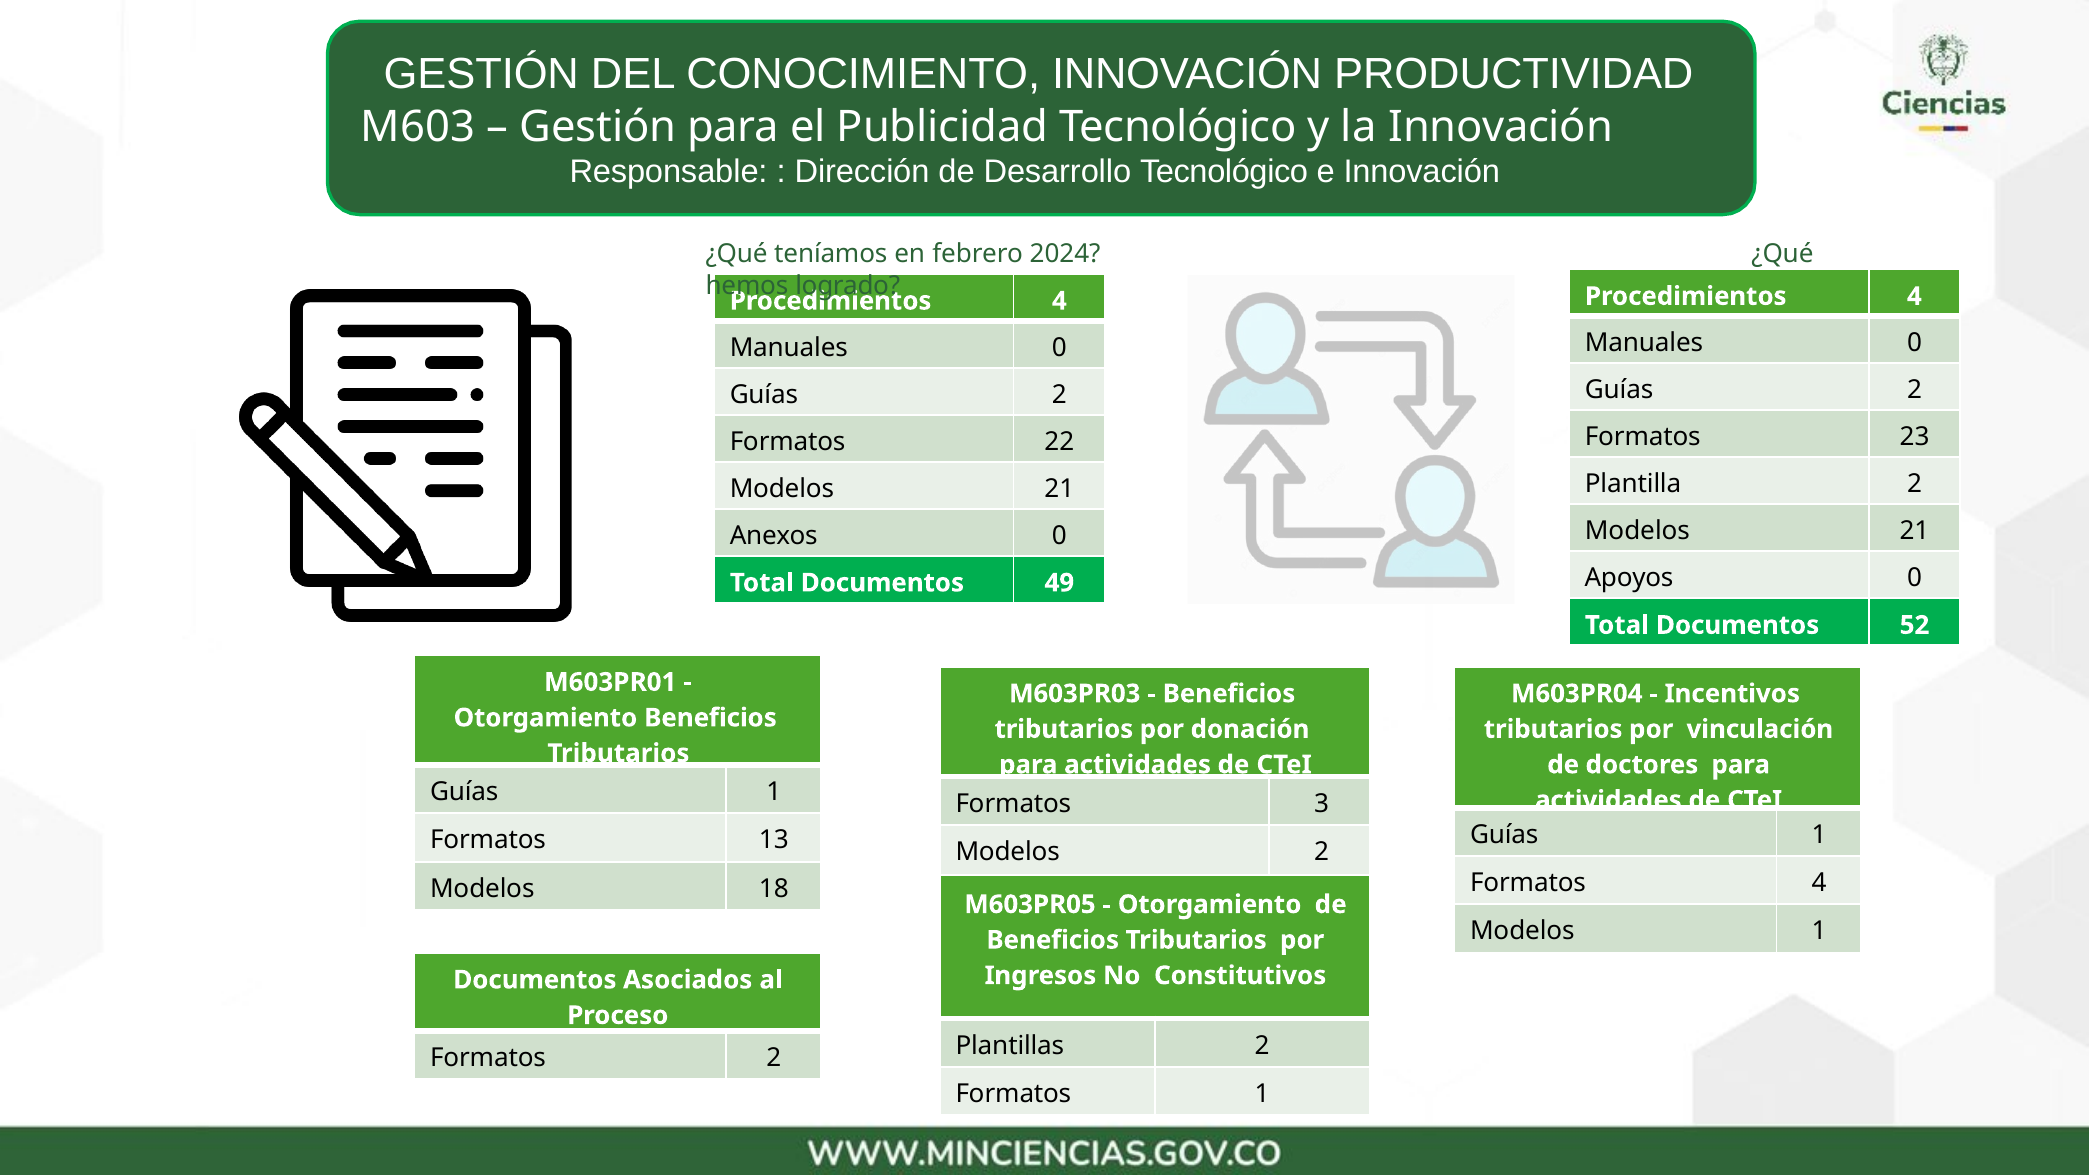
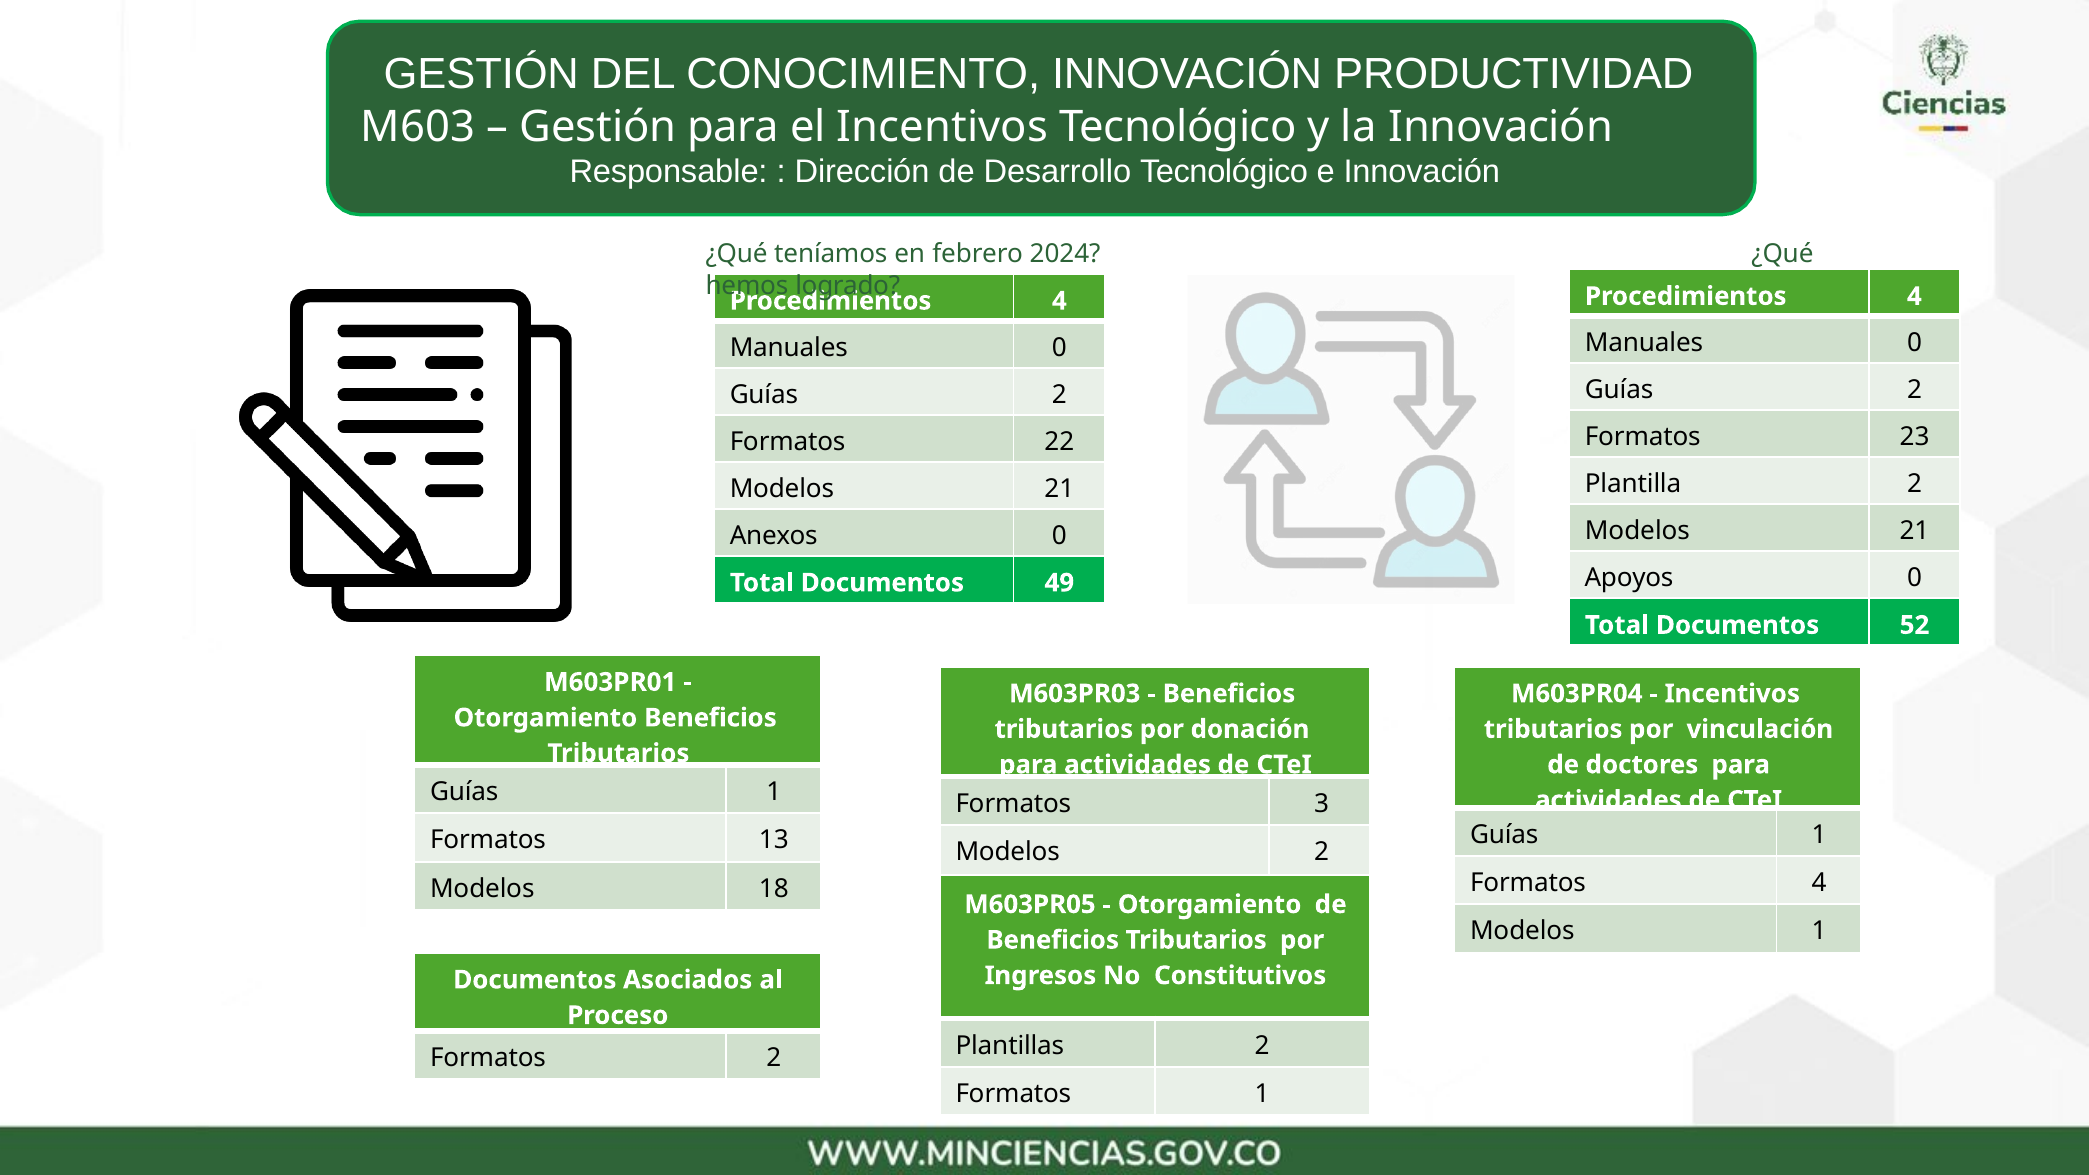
el Publicidad: Publicidad -> Incentivos
